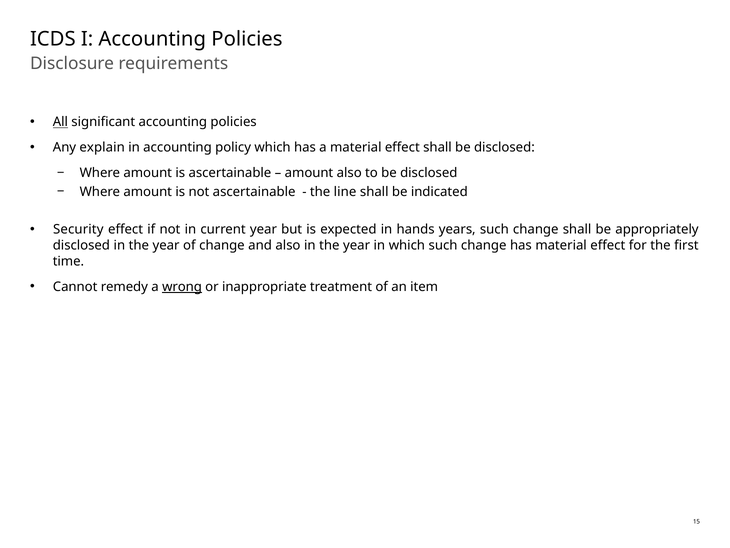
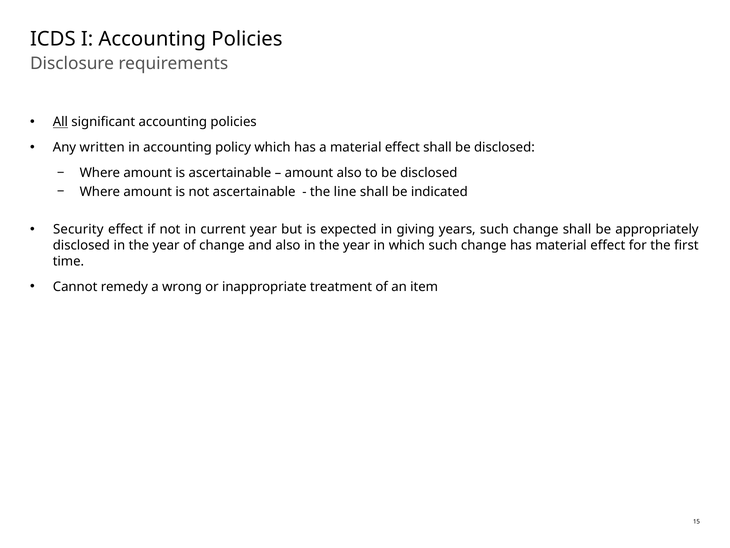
explain: explain -> written
hands: hands -> giving
wrong underline: present -> none
